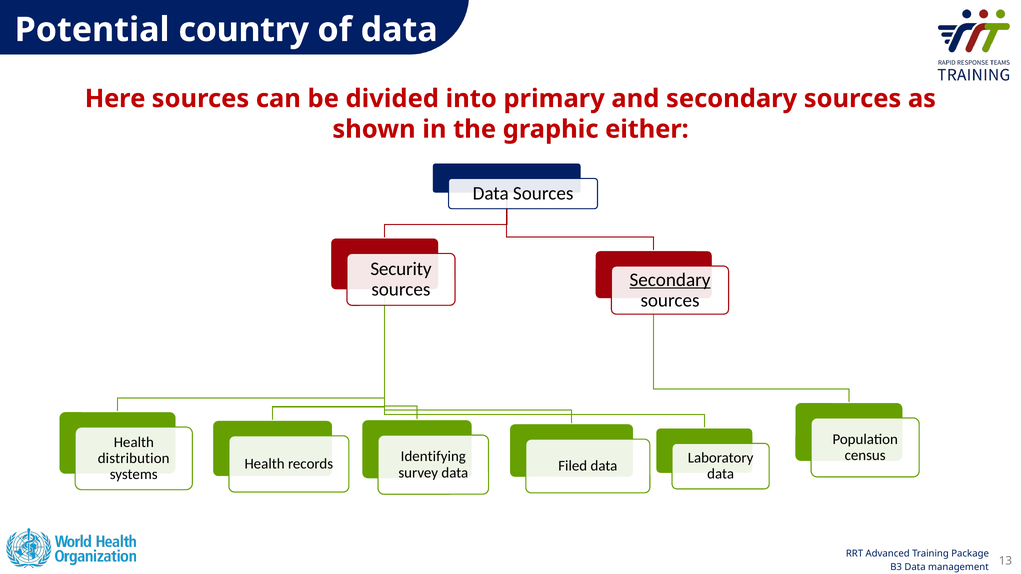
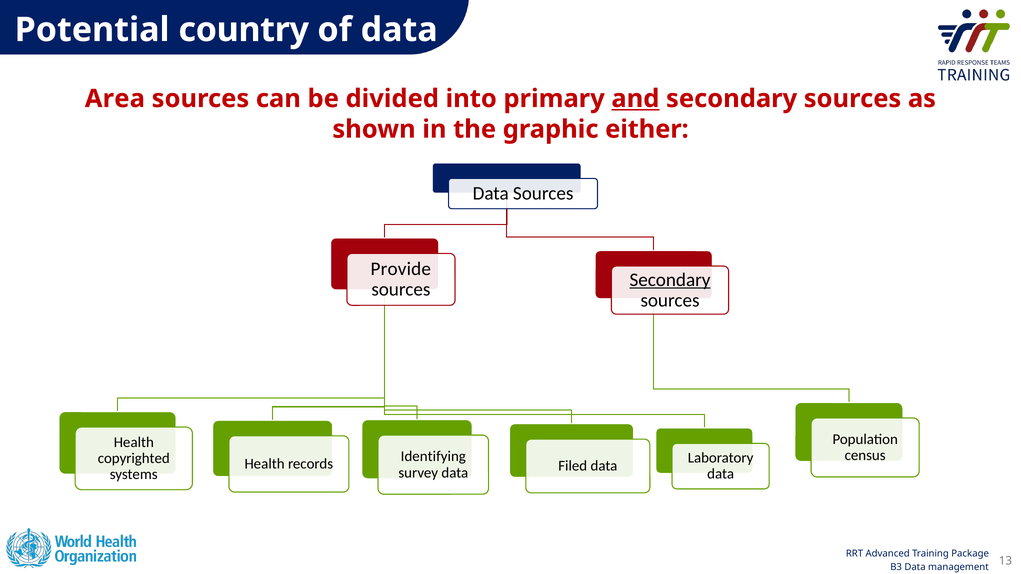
Here: Here -> Area
and underline: none -> present
Security: Security -> Provide
distribution: distribution -> copyrighted
